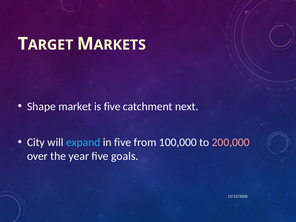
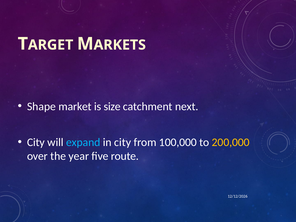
is five: five -> size
in five: five -> city
200,000 colour: pink -> yellow
goals: goals -> route
